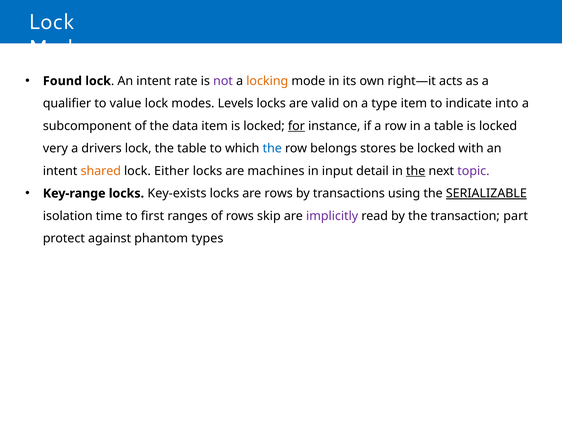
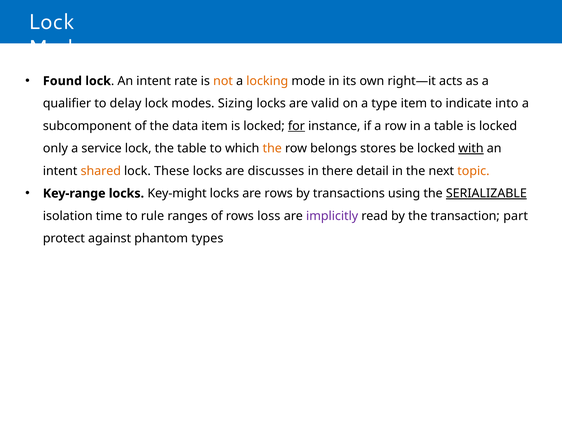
not colour: purple -> orange
value: value -> delay
Levels: Levels -> Sizing
very: very -> only
drivers: drivers -> service
the at (272, 148) colour: blue -> orange
with underline: none -> present
Either: Either -> These
machines: machines -> discusses
input: input -> there
the at (416, 171) underline: present -> none
topic colour: purple -> orange
Key-exists: Key-exists -> Key-might
first: first -> rule
skip: skip -> loss
